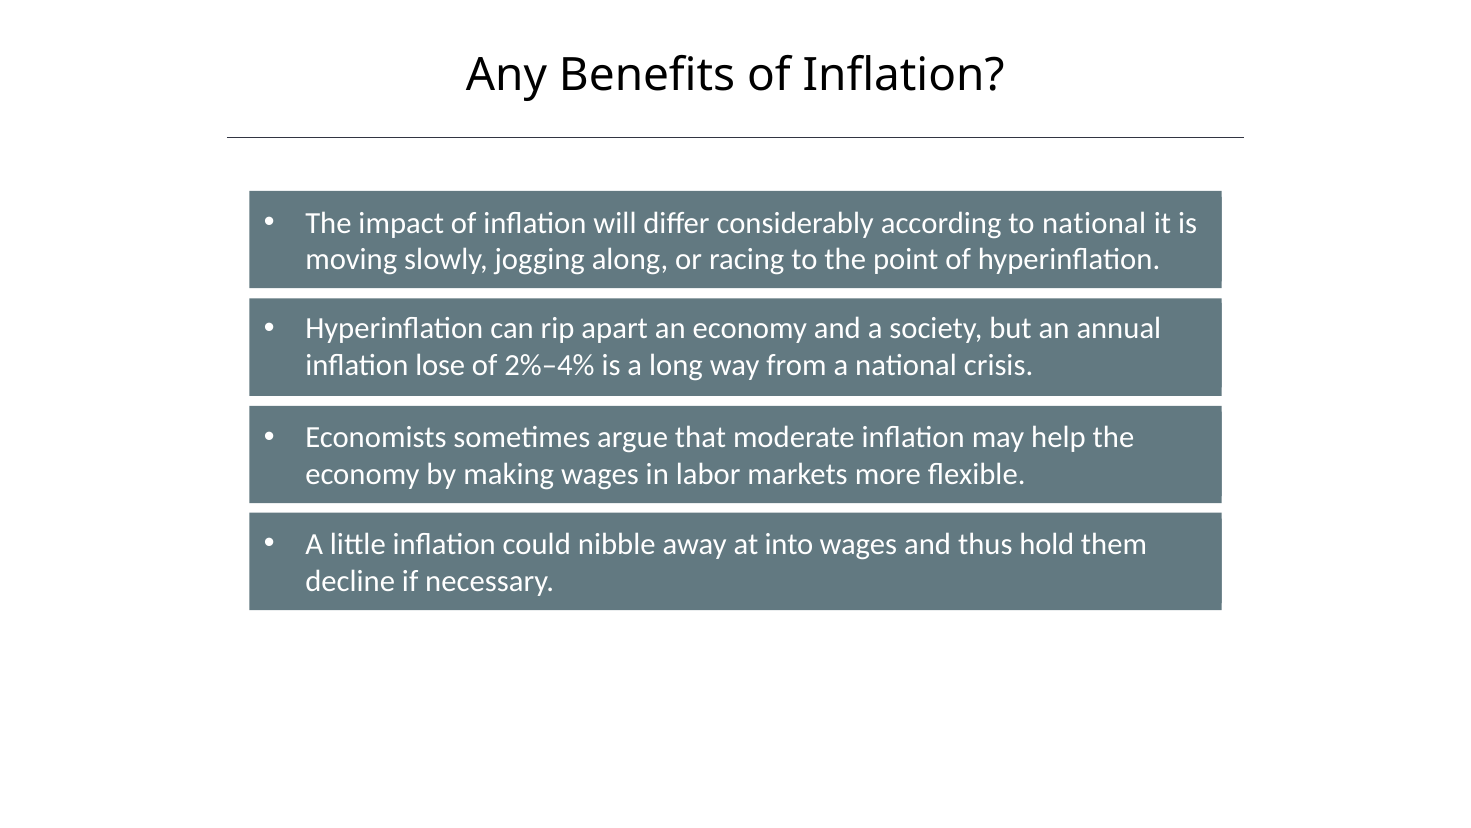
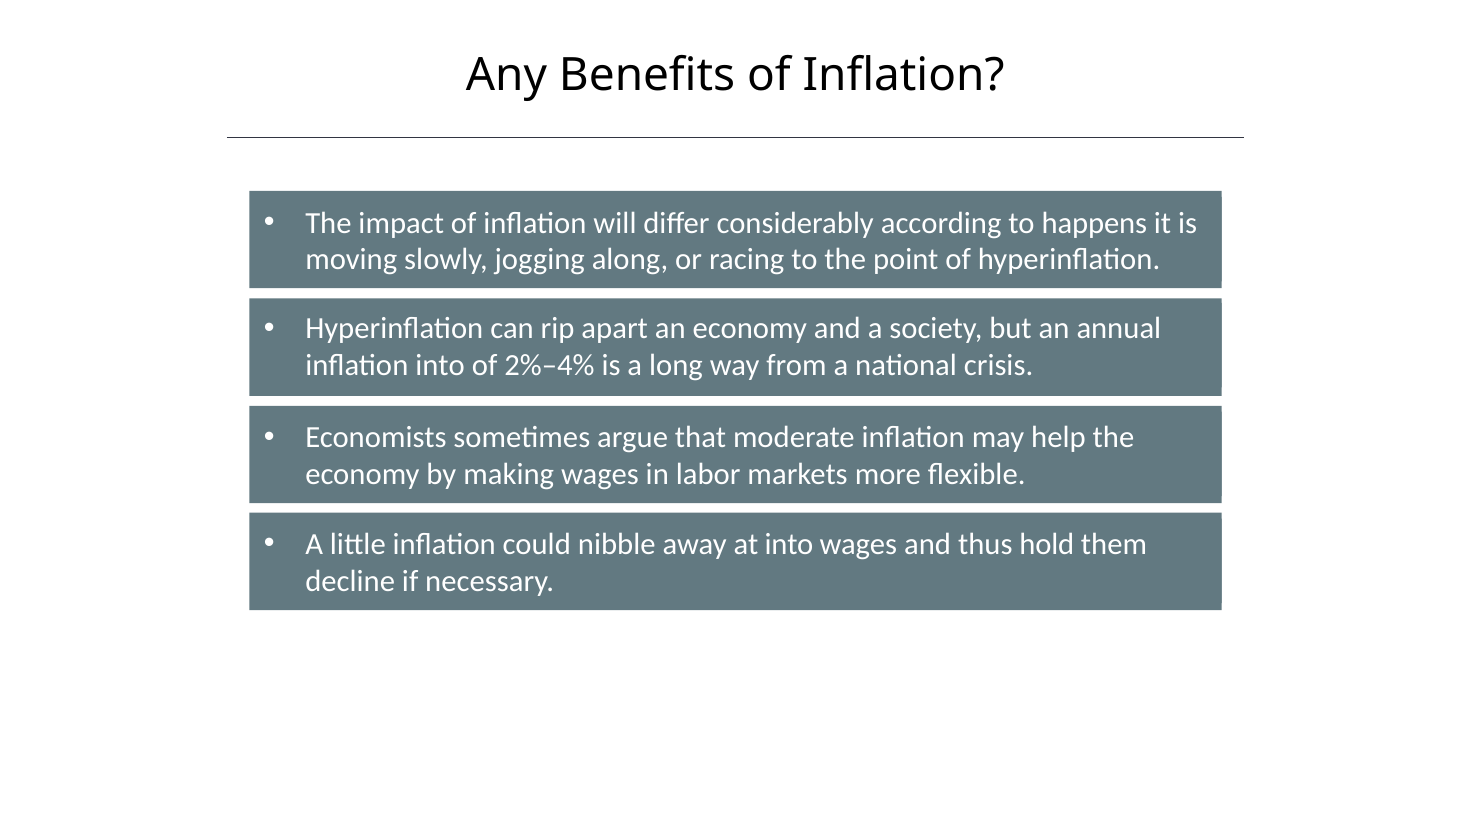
to national: national -> happens
inflation lose: lose -> into
